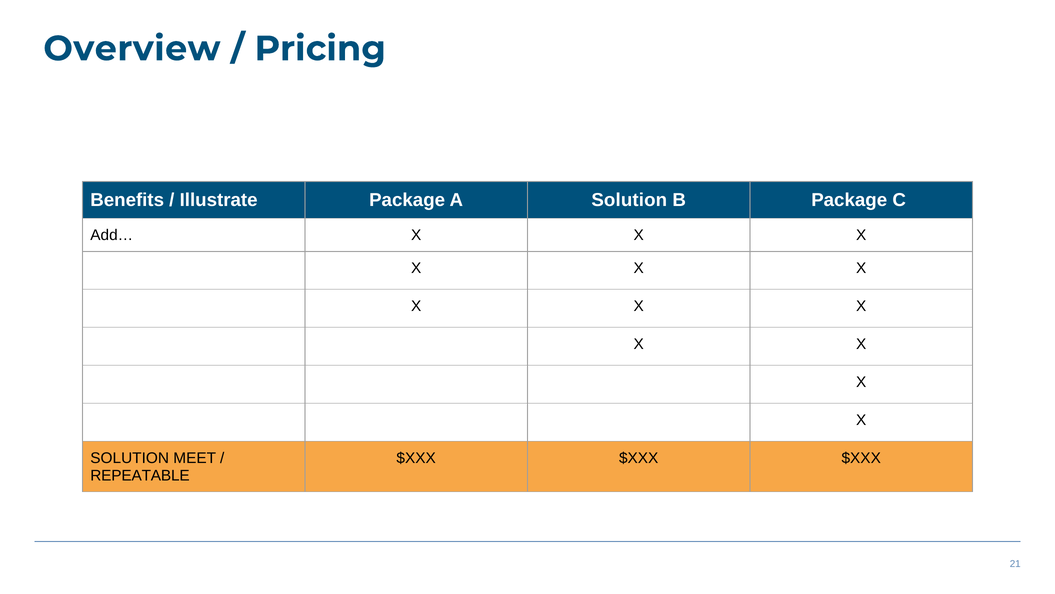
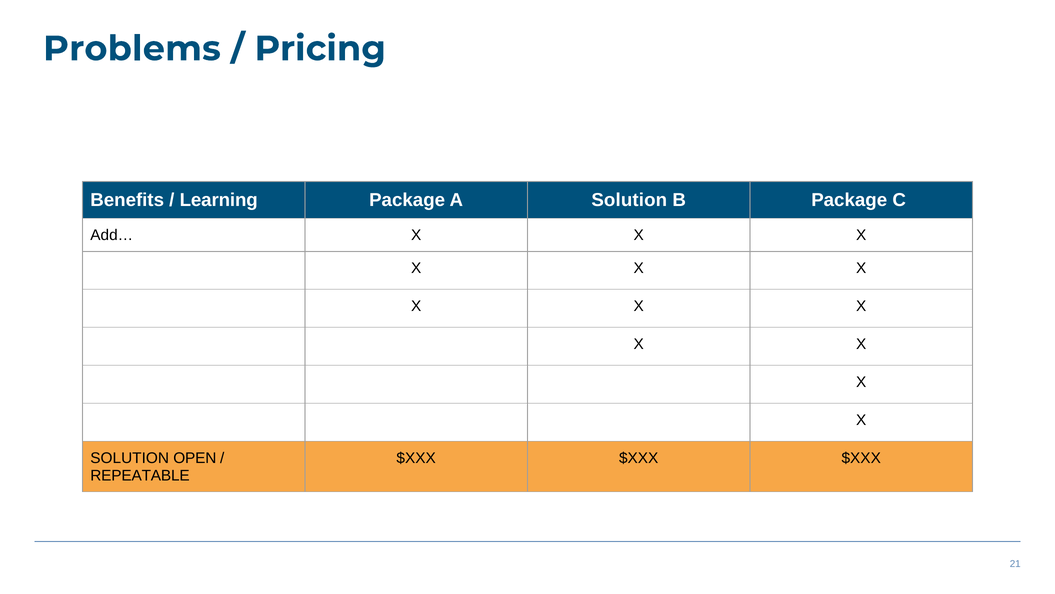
Overview: Overview -> Problems
Illustrate: Illustrate -> Learning
MEET: MEET -> OPEN
